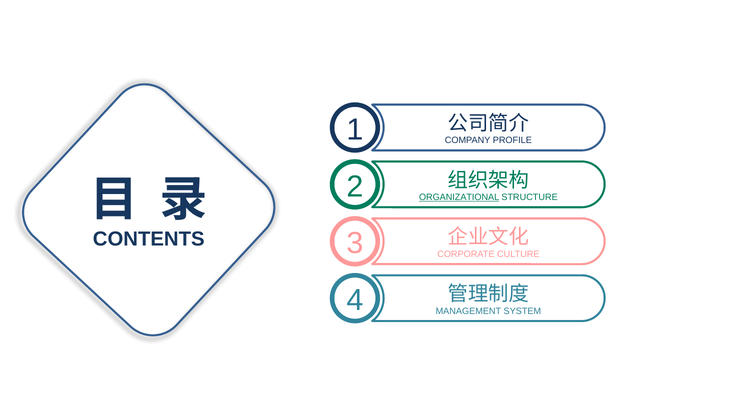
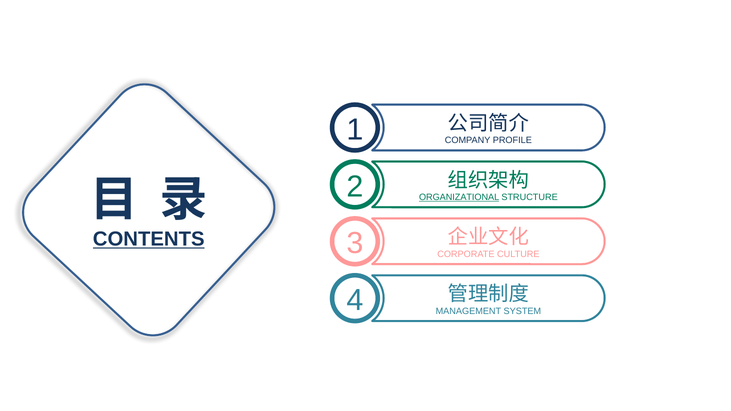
CONTENTS underline: none -> present
